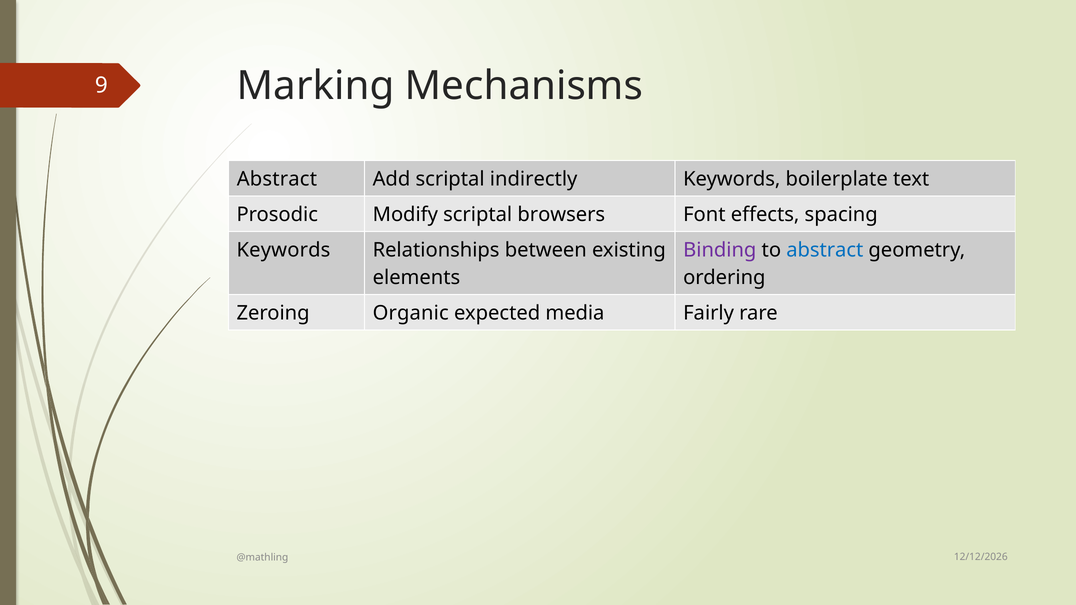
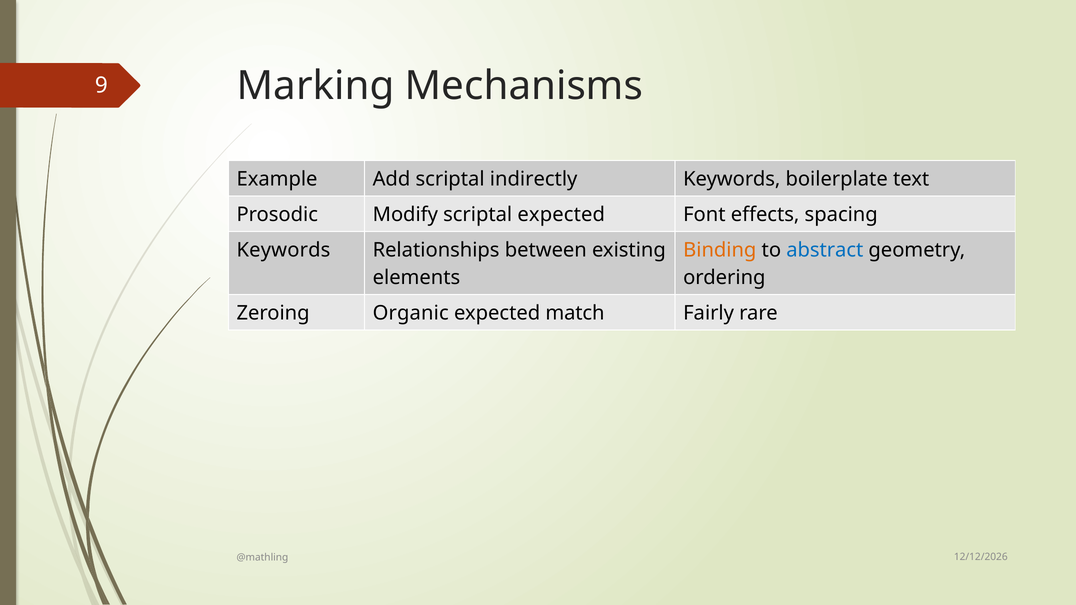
Abstract at (277, 179): Abstract -> Example
scriptal browsers: browsers -> expected
Binding colour: purple -> orange
media: media -> match
